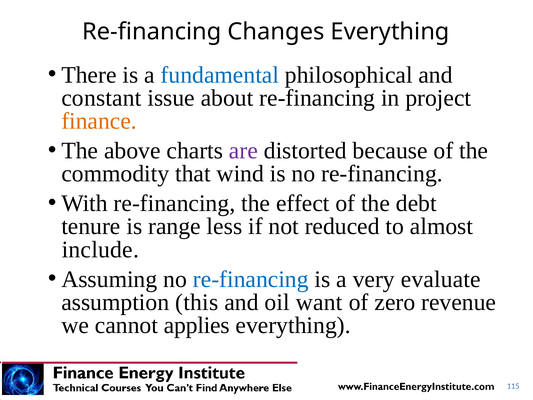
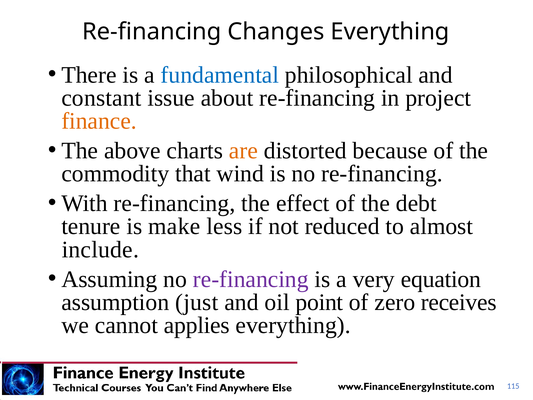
are colour: purple -> orange
range: range -> make
re-financing at (251, 279) colour: blue -> purple
evaluate: evaluate -> equation
this: this -> just
want: want -> point
revenue: revenue -> receives
